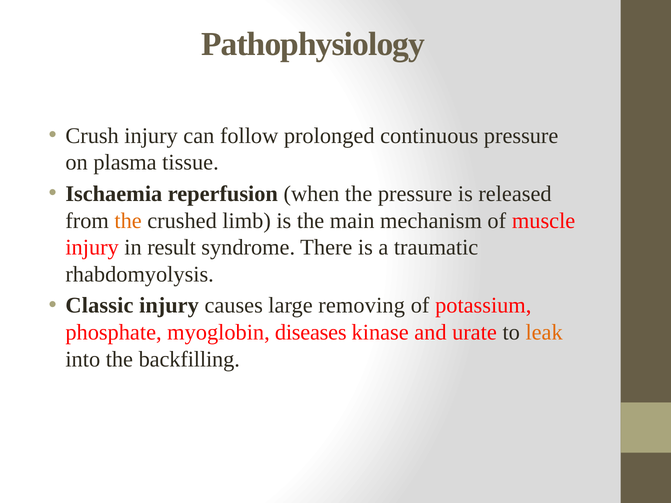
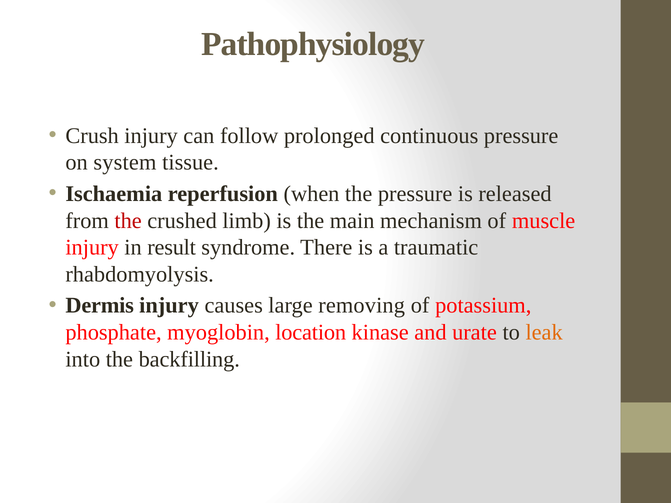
plasma: plasma -> system
the at (128, 221) colour: orange -> red
Classic: Classic -> Dermis
diseases: diseases -> location
